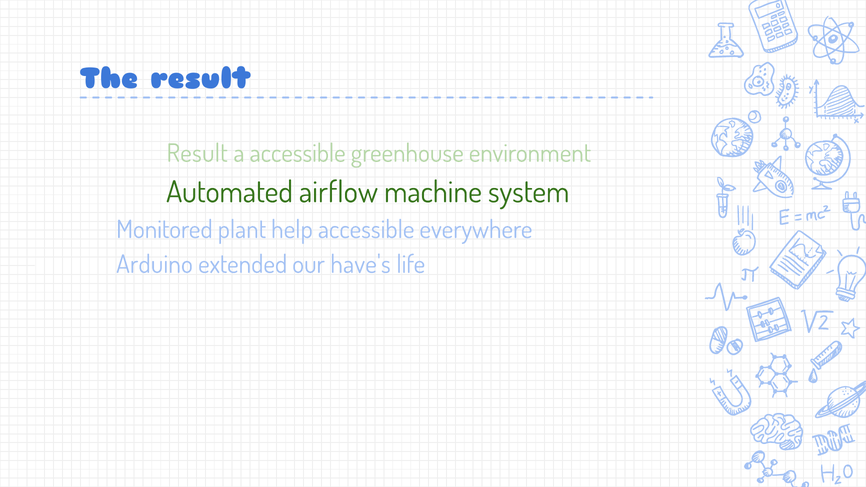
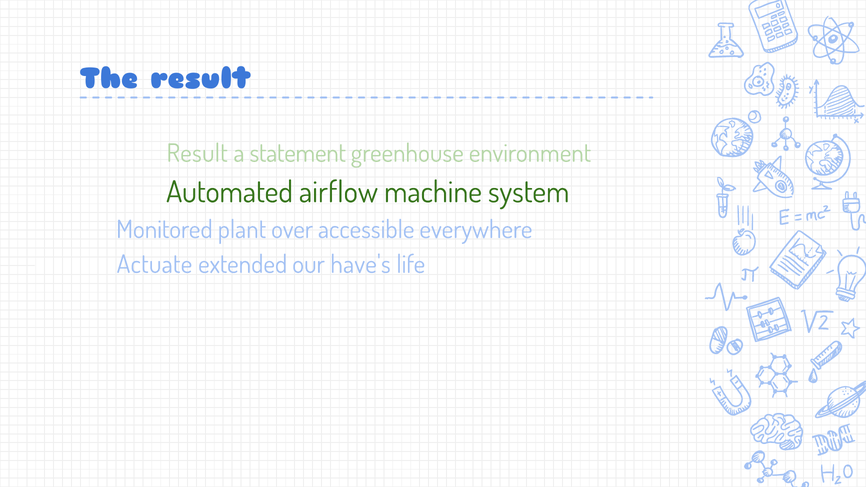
a accessible: accessible -> statement
help: help -> over
Arduino: Arduino -> Actuate
